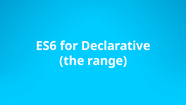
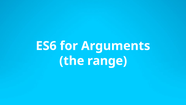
Declarative: Declarative -> Arguments
